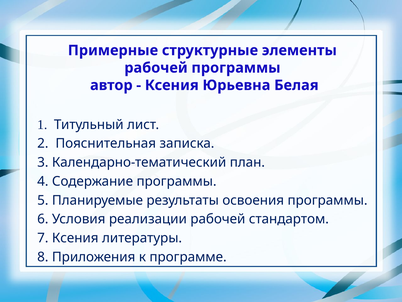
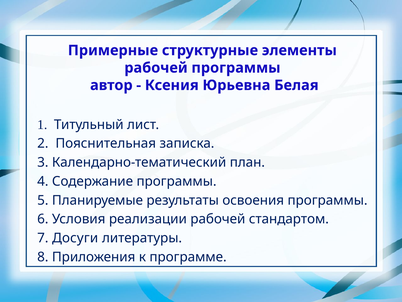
7 Ксения: Ксения -> Досуги
